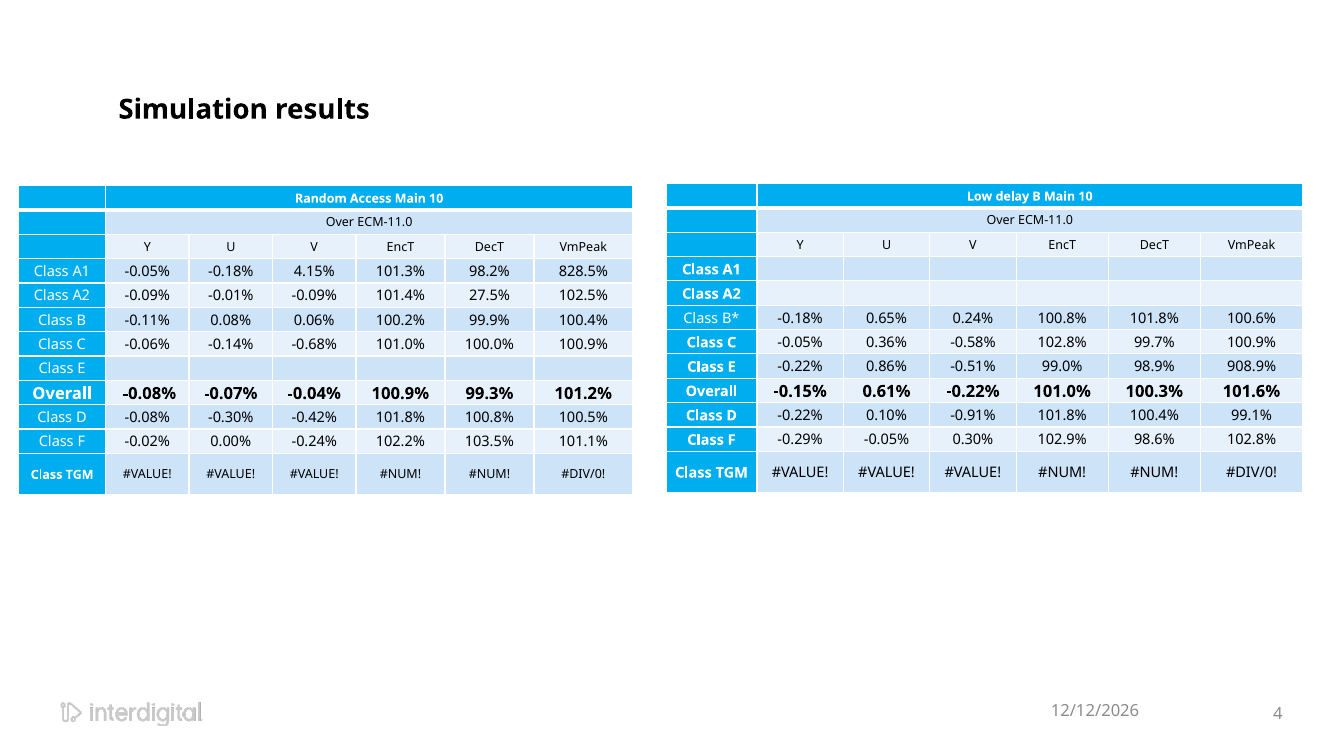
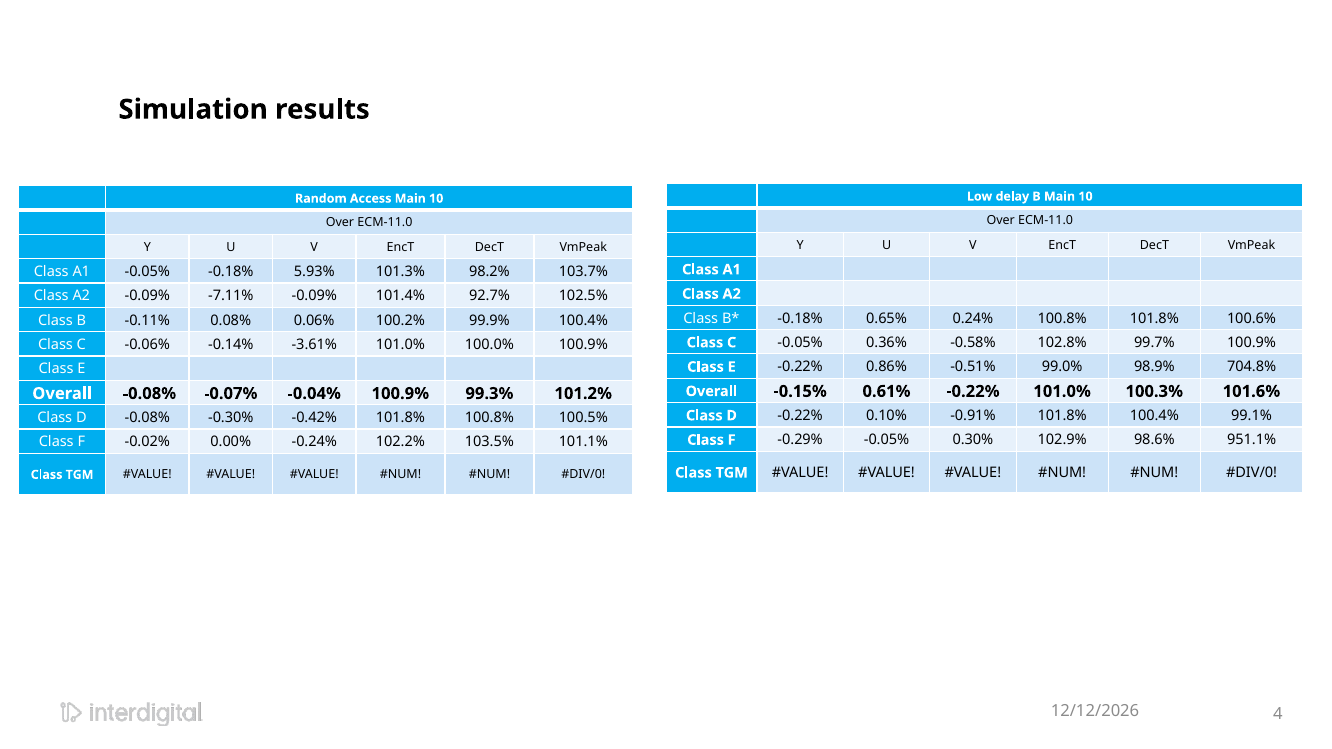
4.15%: 4.15% -> 5.93%
828.5%: 828.5% -> 103.7%
-0.01%: -0.01% -> -7.11%
27.5%: 27.5% -> 92.7%
-0.68%: -0.68% -> -3.61%
908.9%: 908.9% -> 704.8%
98.6% 102.8%: 102.8% -> 951.1%
